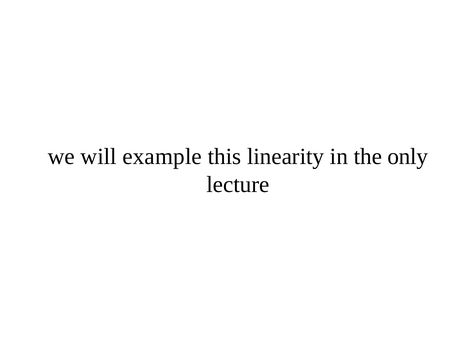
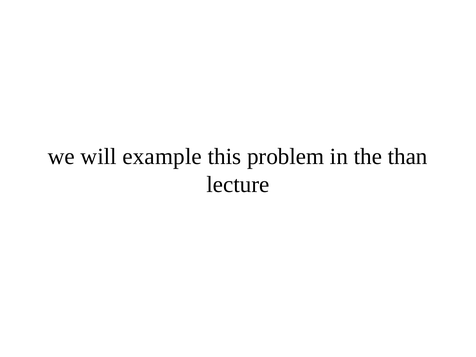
linearity: linearity -> problem
only: only -> than
